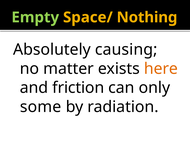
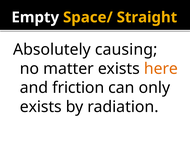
Empty colour: light green -> white
Nothing: Nothing -> Straight
some at (41, 106): some -> exists
